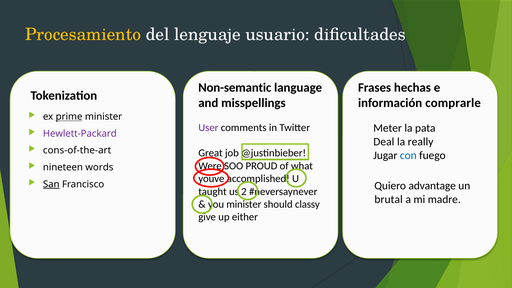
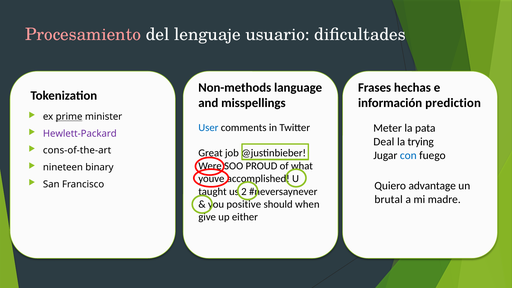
Procesamiento colour: yellow -> pink
Non-semantic: Non-semantic -> Non-methods
comprarle: comprarle -> prediction
User colour: purple -> blue
really: really -> trying
words: words -> binary
San underline: present -> none
minister at (244, 204): minister -> positive
classy: classy -> when
